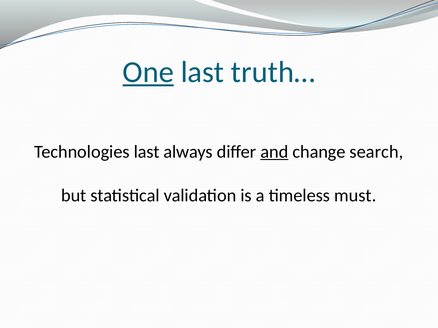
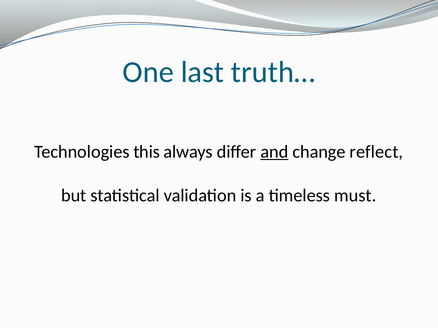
One underline: present -> none
Technologies last: last -> this
search: search -> reflect
